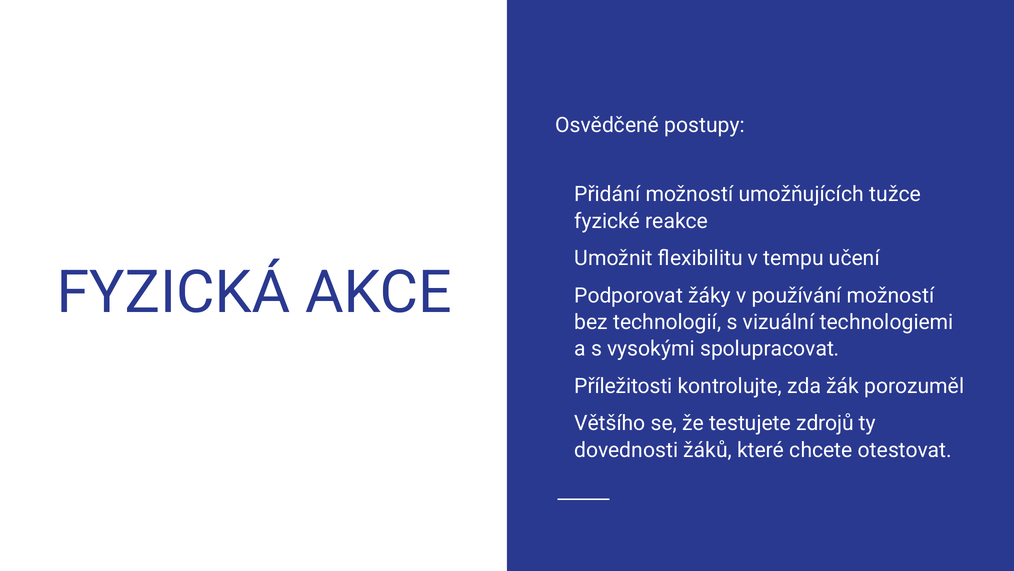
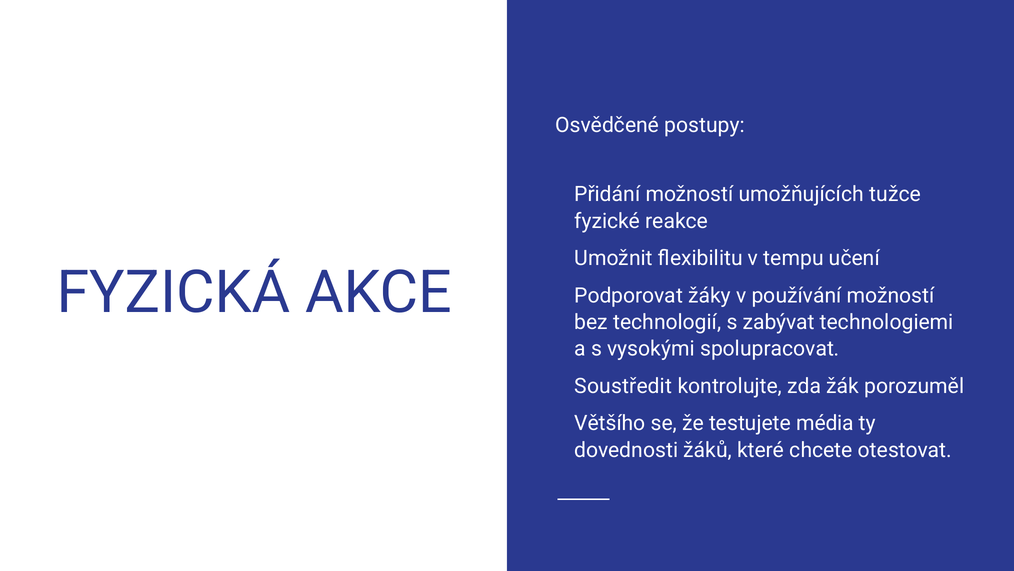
vizuální: vizuální -> zabývat
Příležitosti: Příležitosti -> Soustředit
zdrojů: zdrojů -> média
